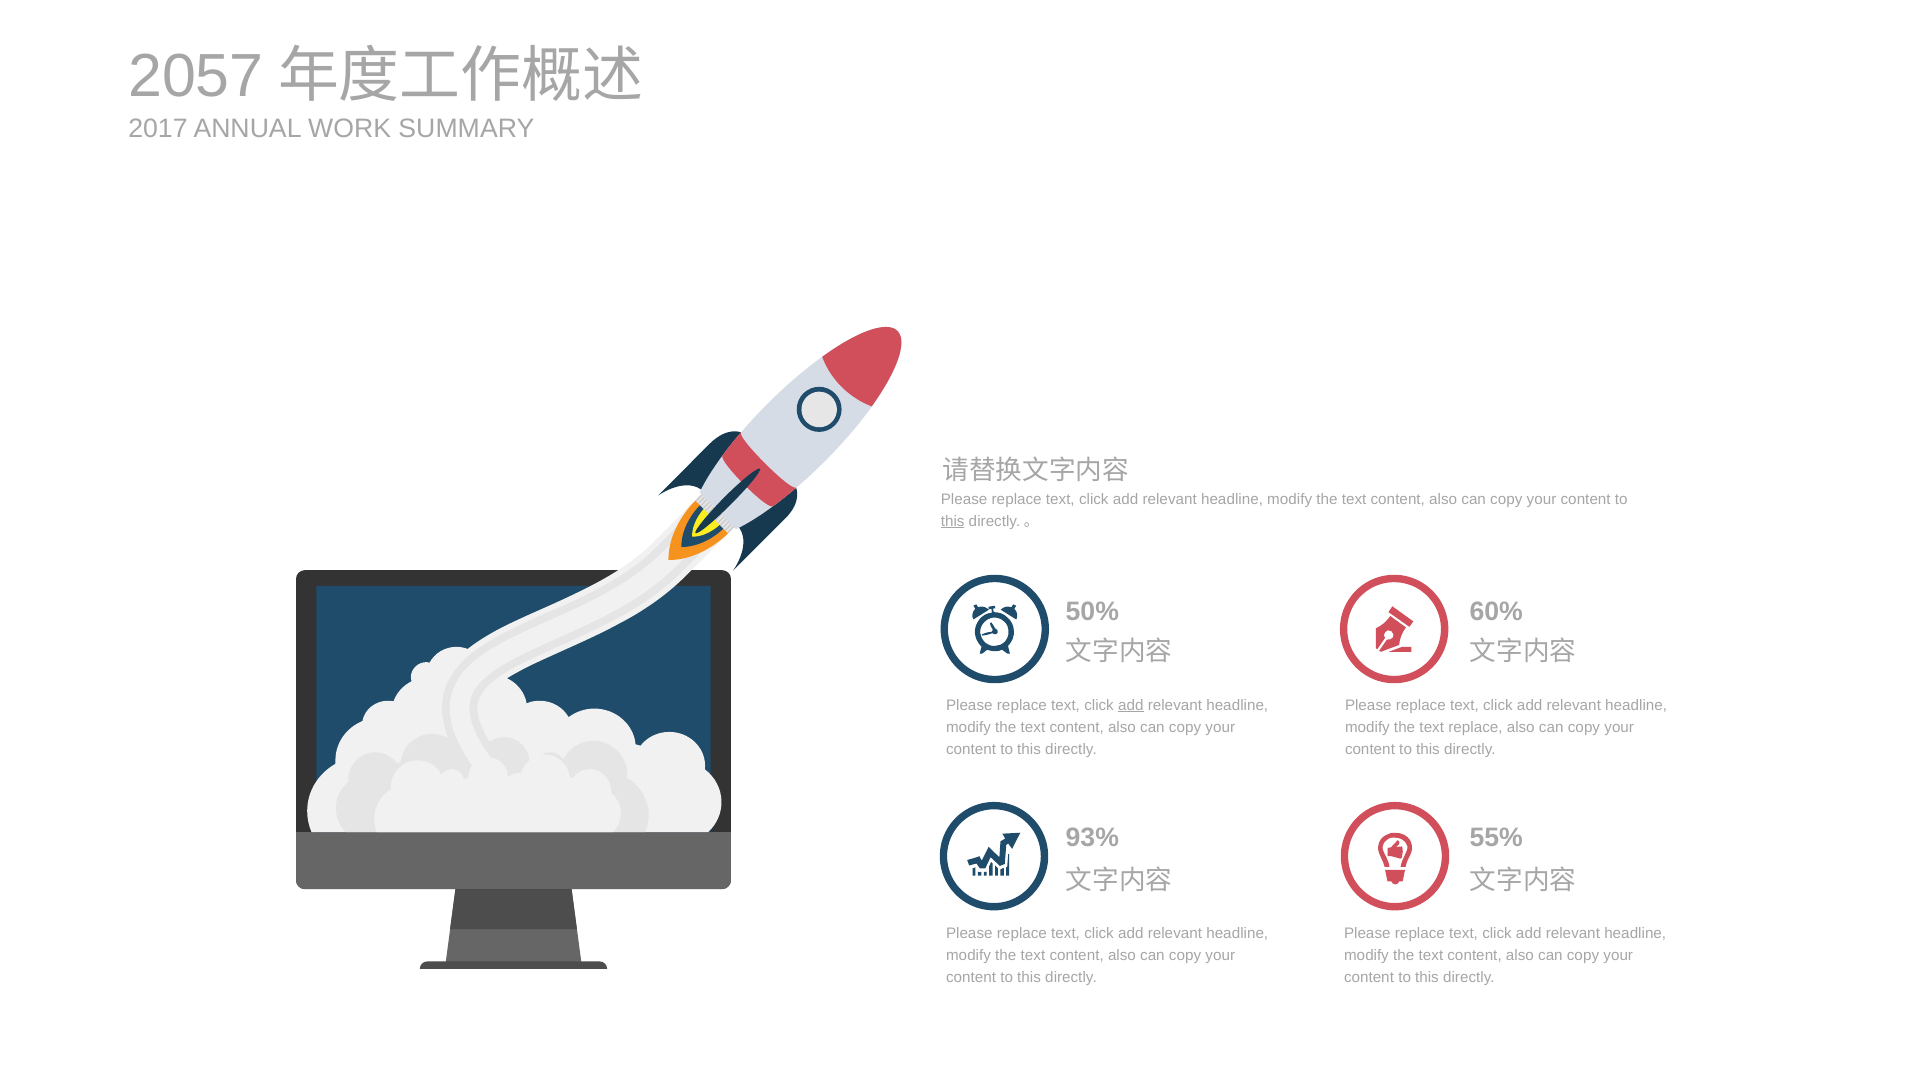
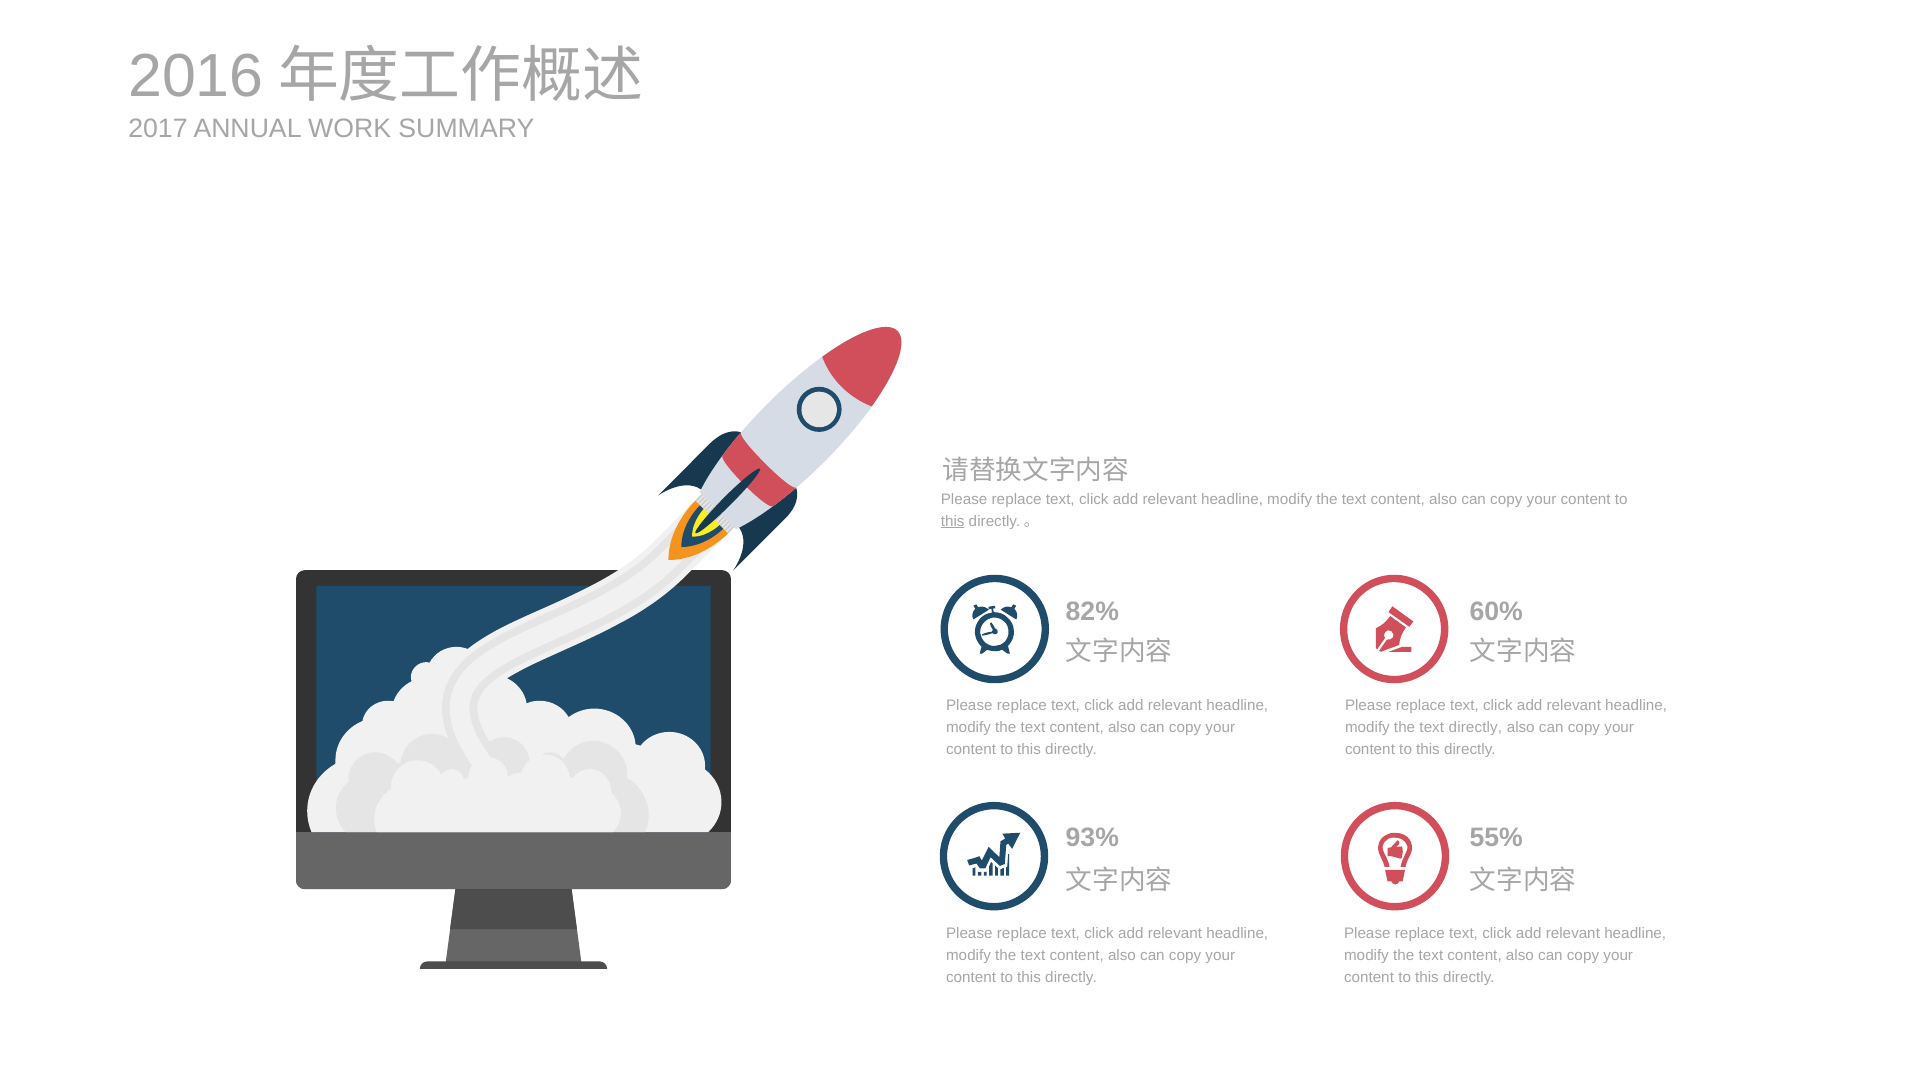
2057: 2057 -> 2016
50%: 50% -> 82%
add at (1131, 705) underline: present -> none
text replace: replace -> directly
